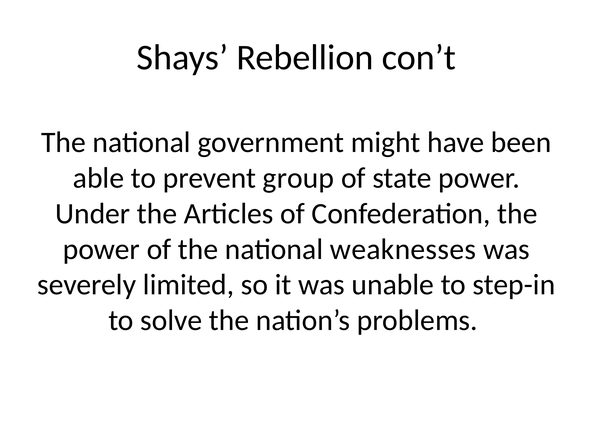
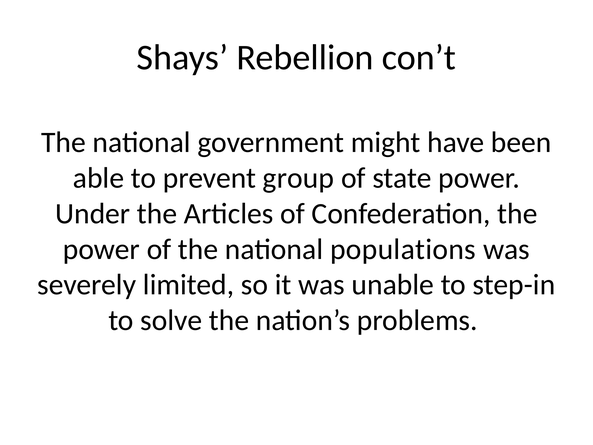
weaknesses: weaknesses -> populations
